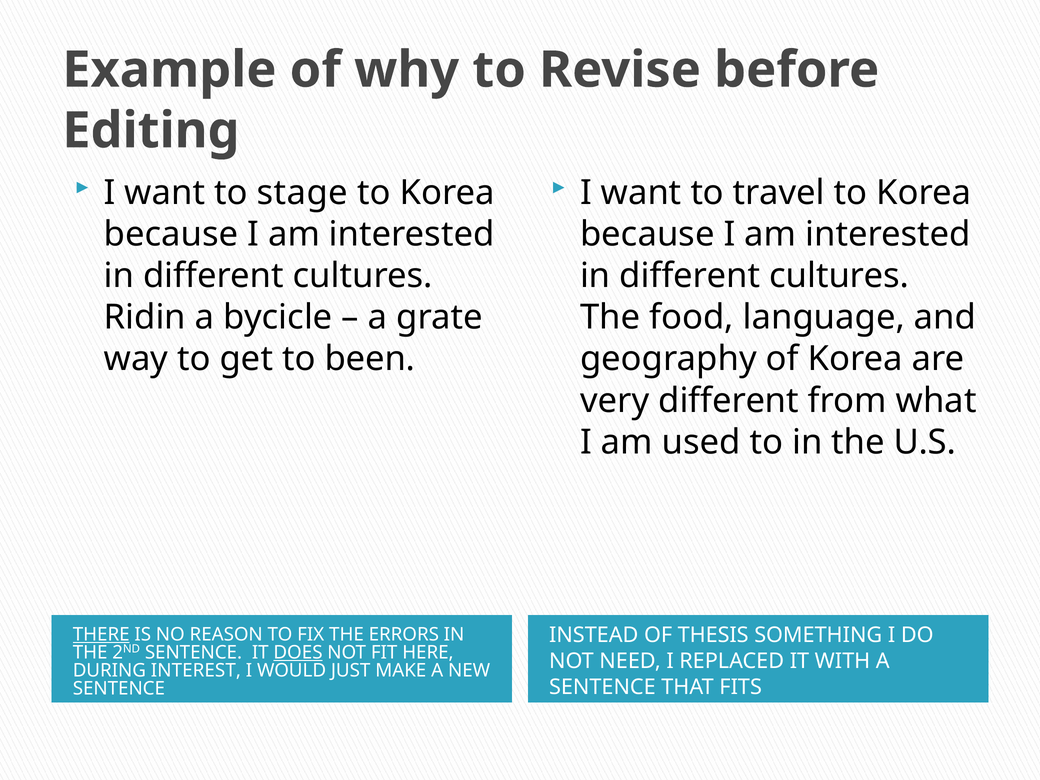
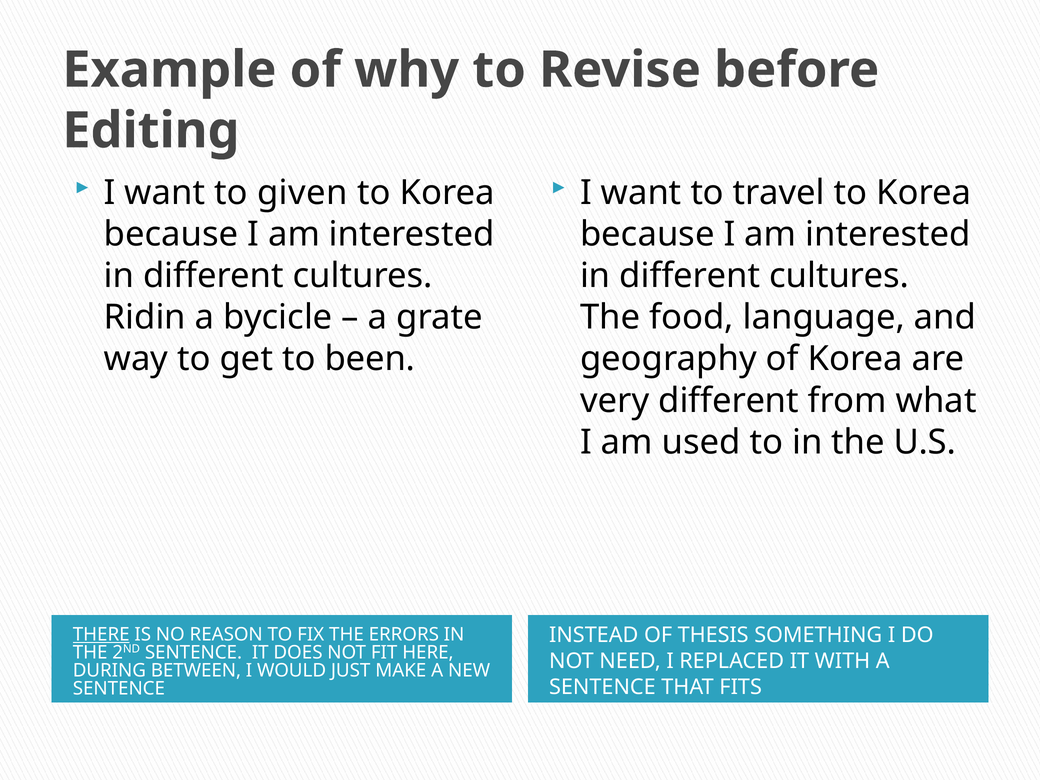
stage: stage -> given
DOES underline: present -> none
INTEREST: INTEREST -> BETWEEN
